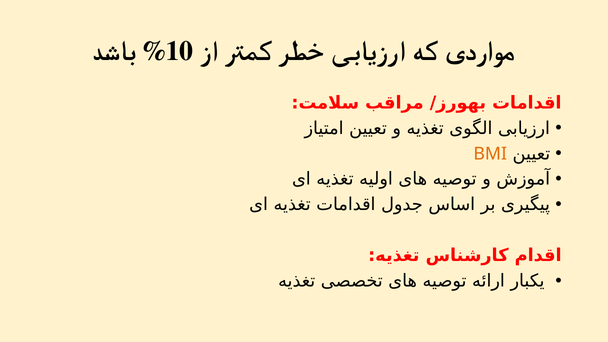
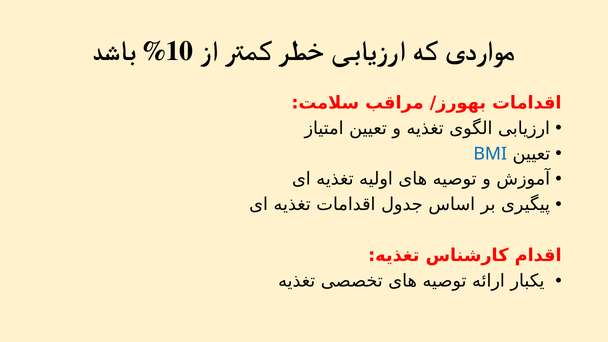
BMI colour: orange -> blue
